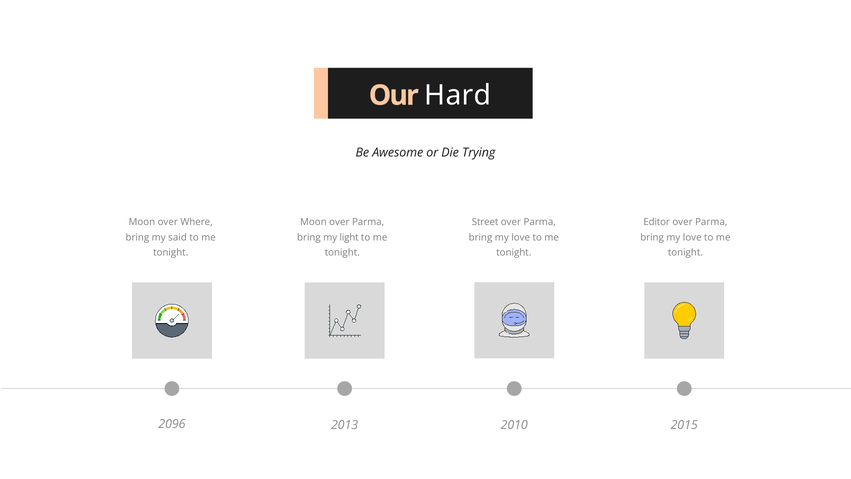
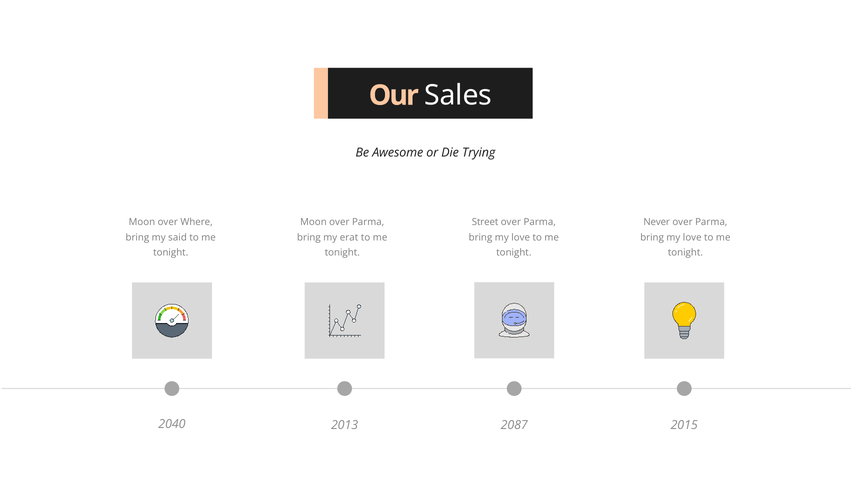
Hard: Hard -> Sales
Editor: Editor -> Never
light: light -> erat
2096: 2096 -> 2040
2010: 2010 -> 2087
